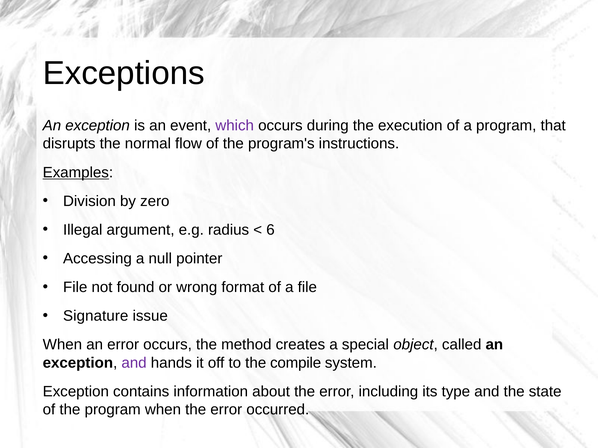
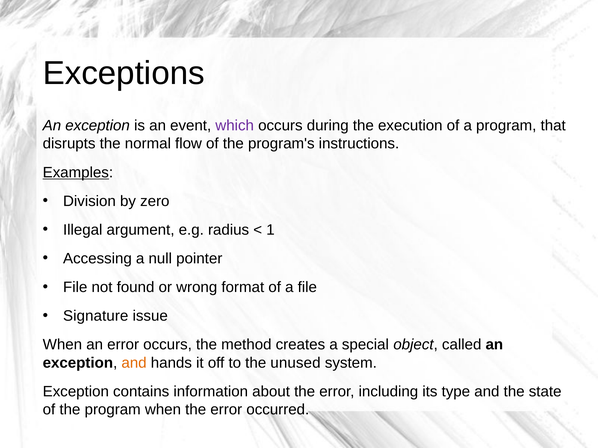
6: 6 -> 1
and at (134, 363) colour: purple -> orange
compile: compile -> unused
